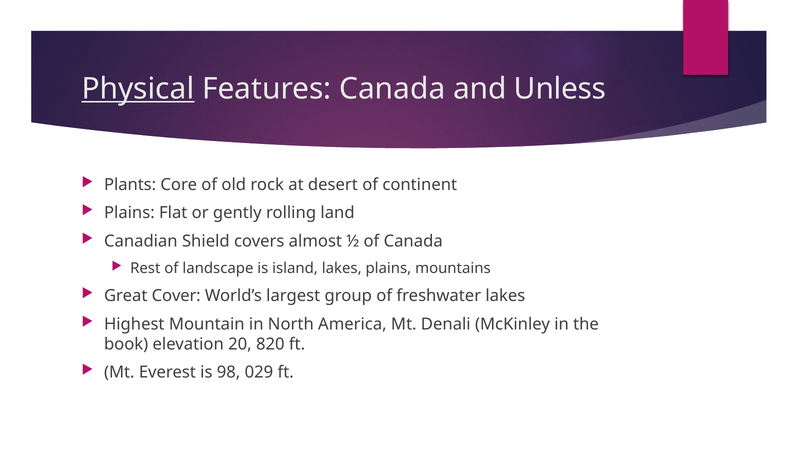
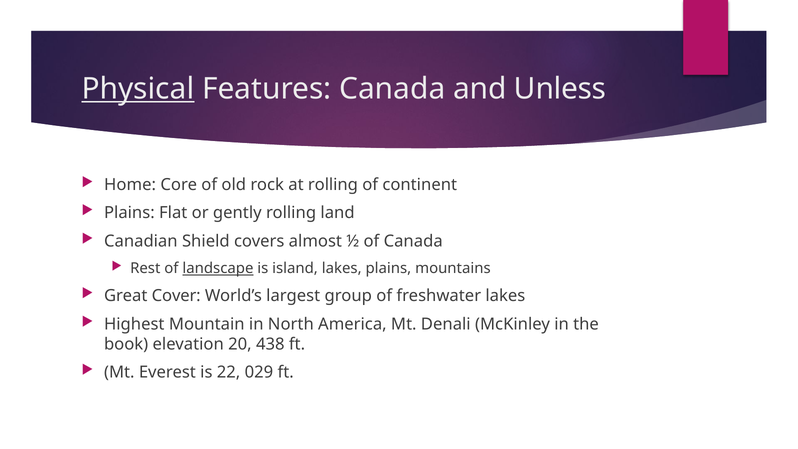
Plants: Plants -> Home
at desert: desert -> rolling
landscape underline: none -> present
820: 820 -> 438
98: 98 -> 22
